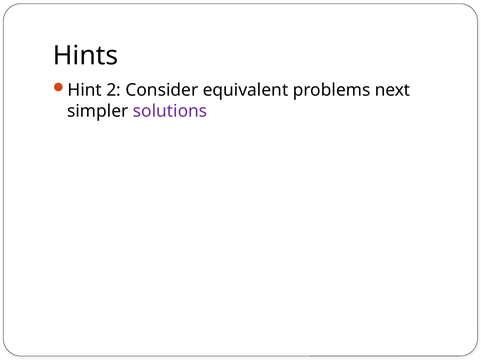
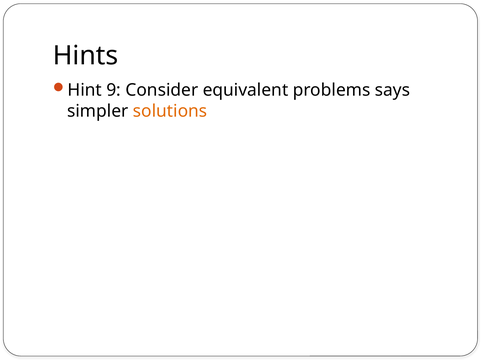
2: 2 -> 9
next: next -> says
solutions colour: purple -> orange
